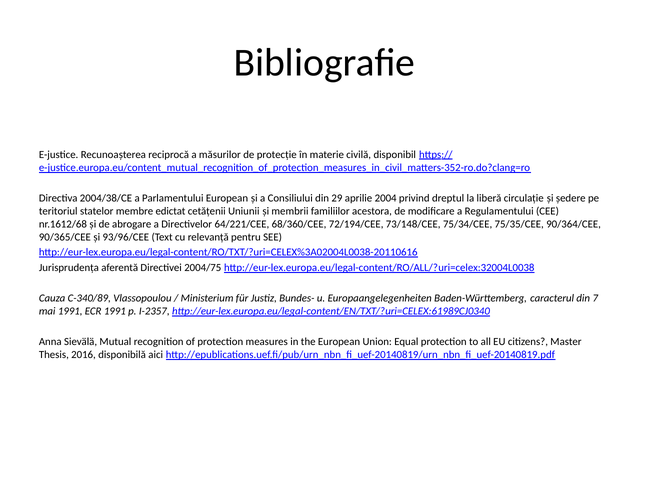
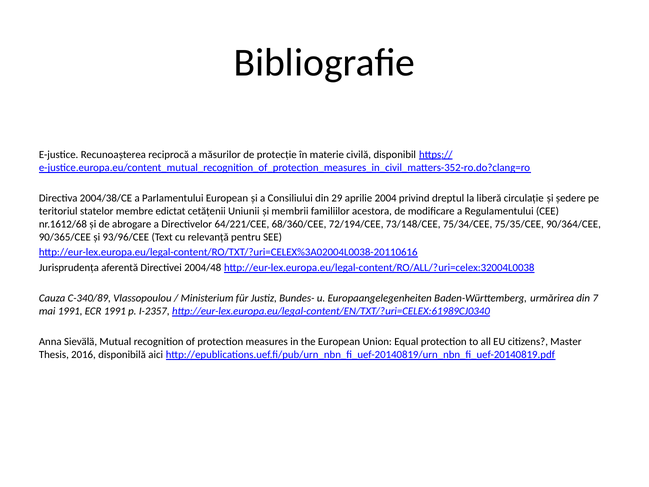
2004/75: 2004/75 -> 2004/48
caracterul: caracterul -> urmărirea
